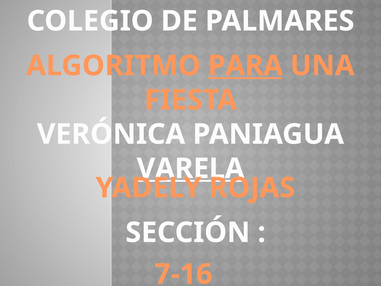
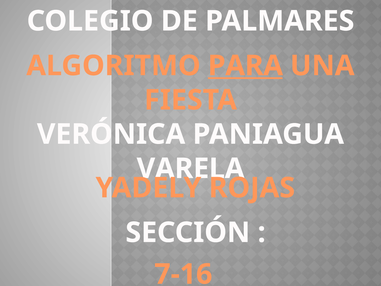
VARELA underline: present -> none
